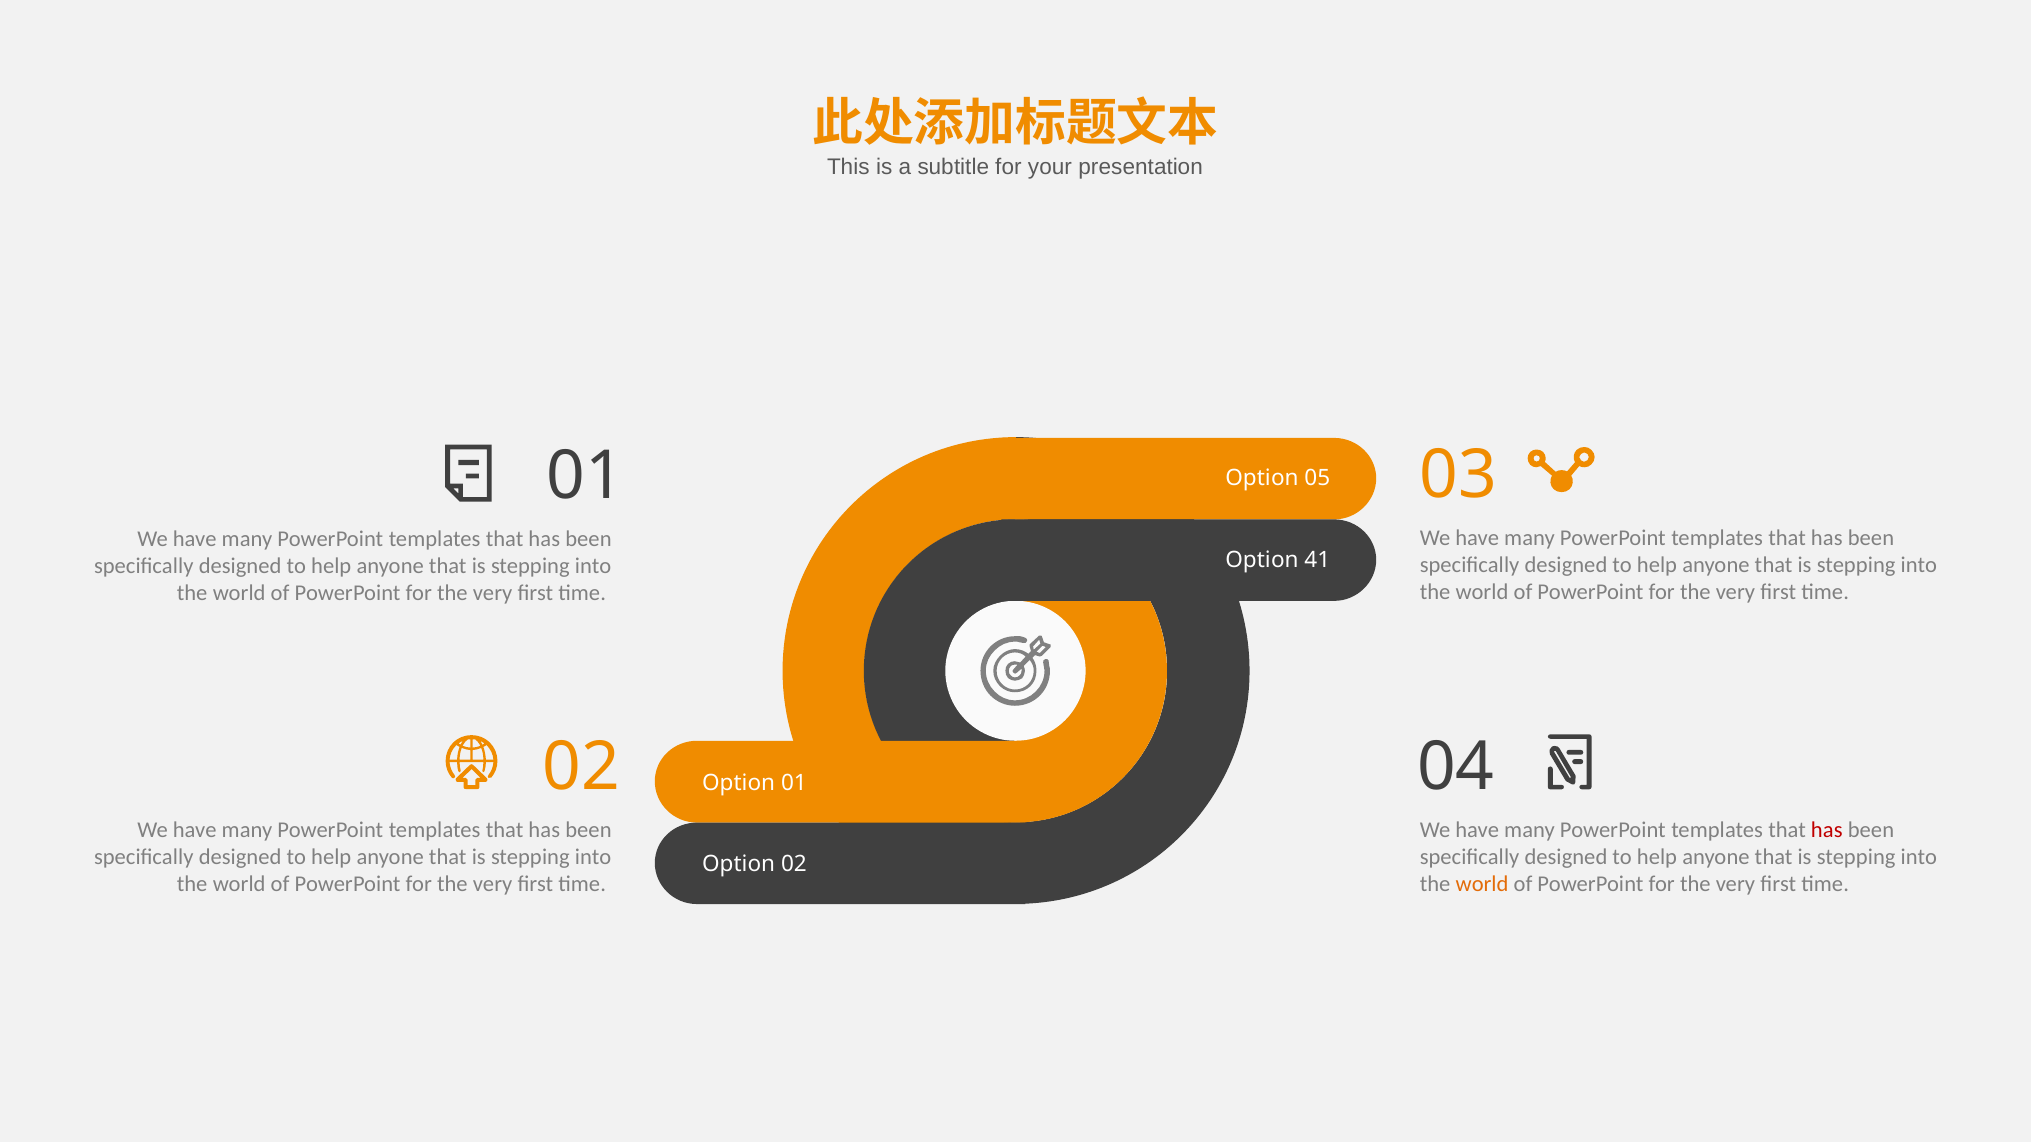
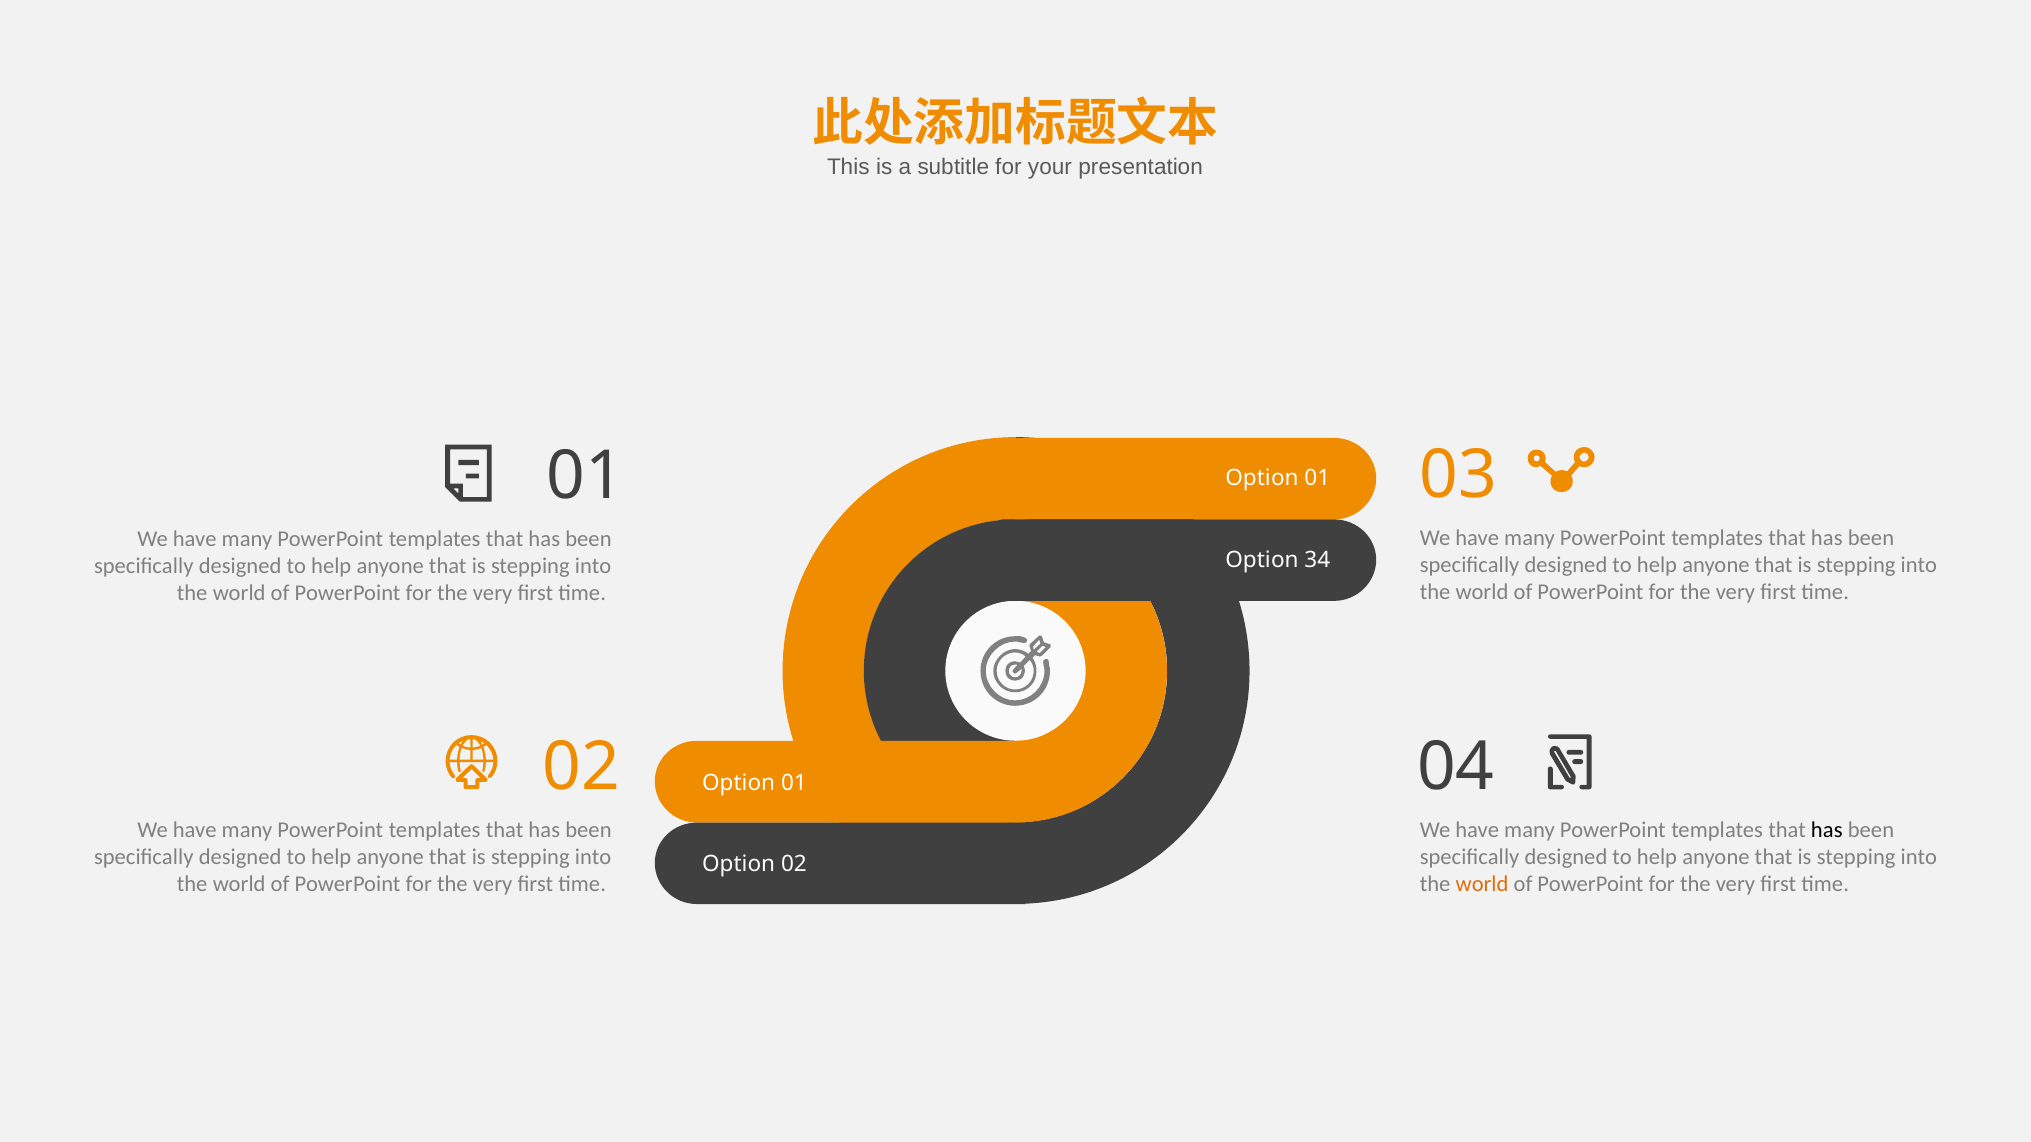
05 at (1317, 478): 05 -> 01
41: 41 -> 34
has at (1827, 830) colour: red -> black
